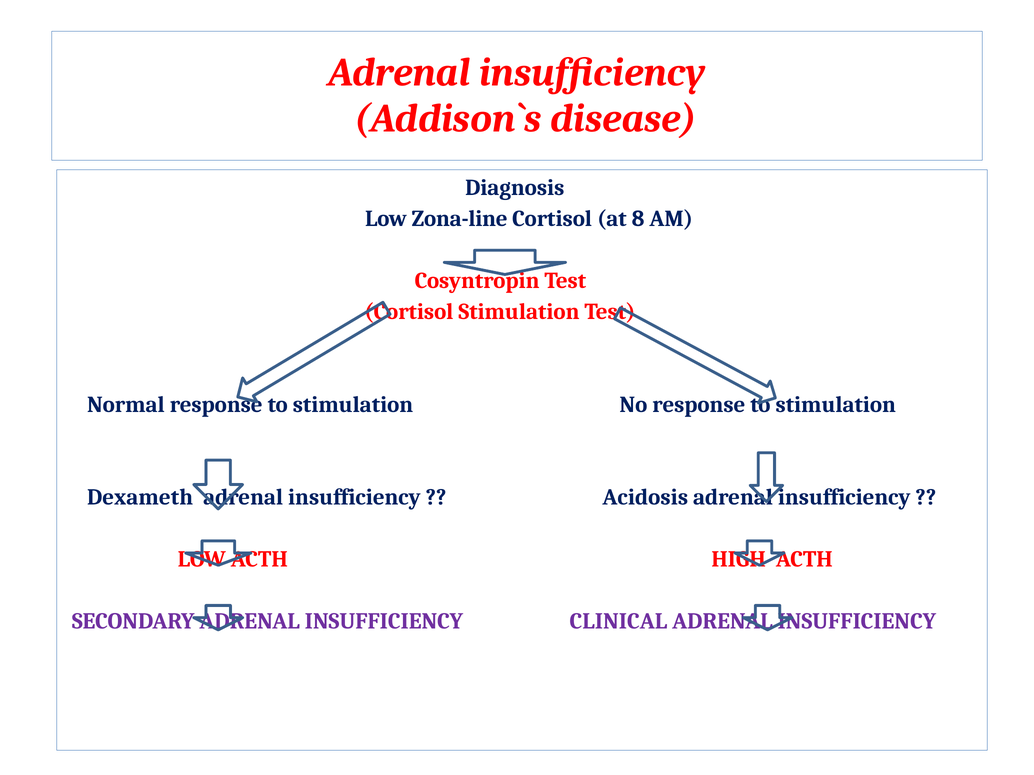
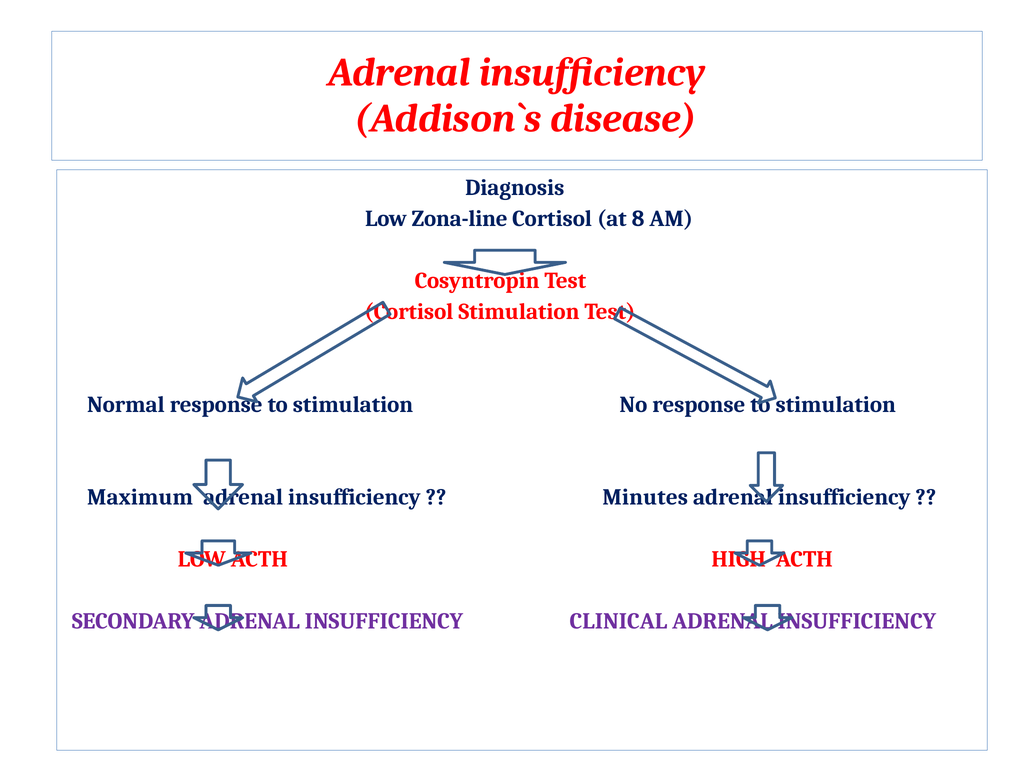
Dexameth: Dexameth -> Maximum
Acidosis: Acidosis -> Minutes
